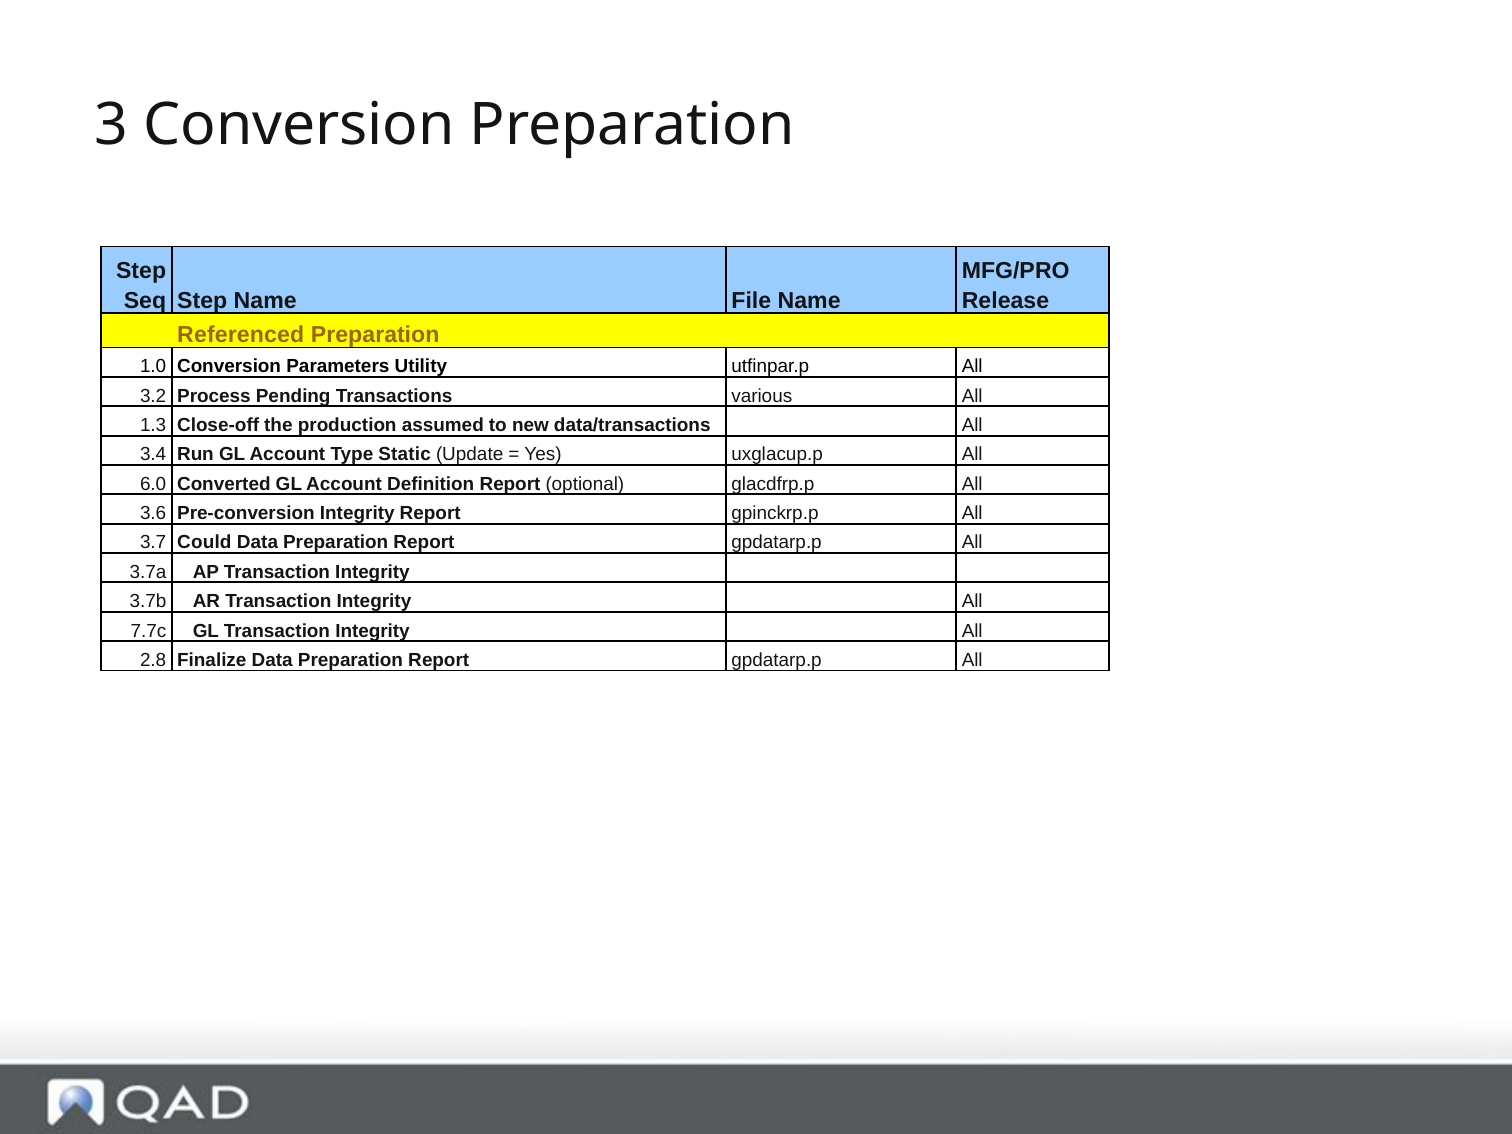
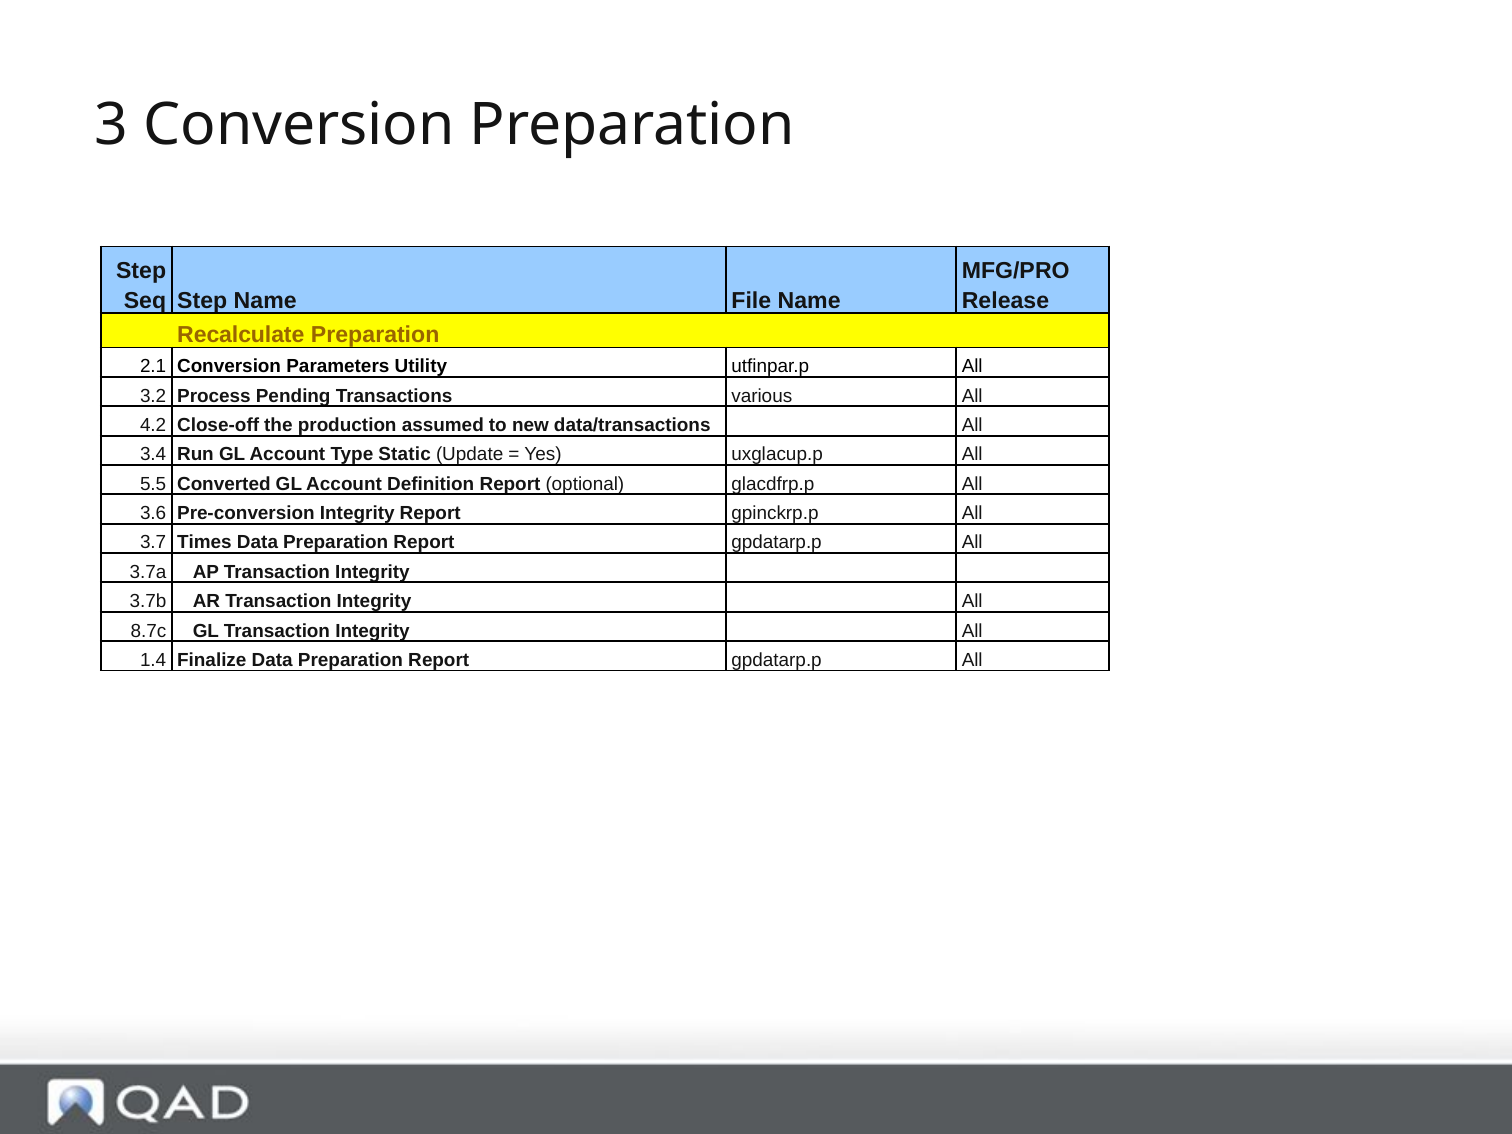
Referenced: Referenced -> Recalculate
1.0: 1.0 -> 2.1
1.3: 1.3 -> 4.2
6.0: 6.0 -> 5.5
Could: Could -> Times
7.7c: 7.7c -> 8.7c
2.8: 2.8 -> 1.4
